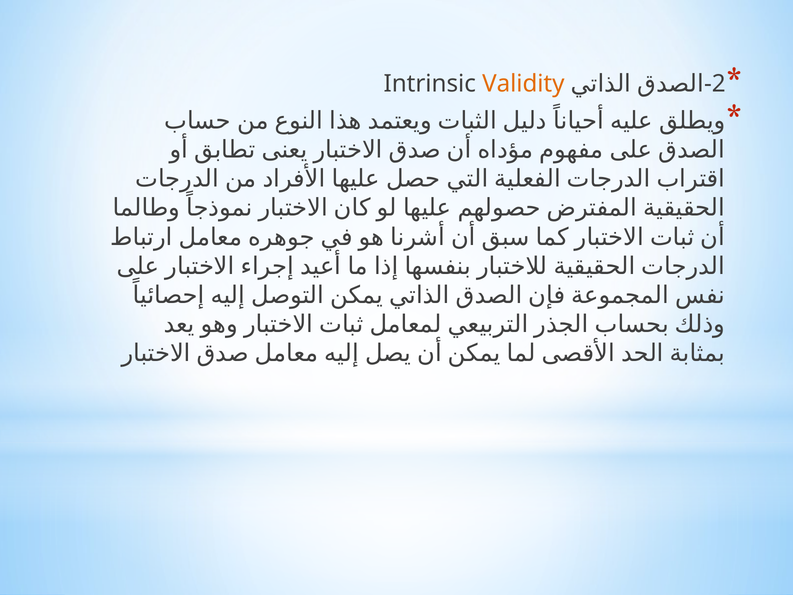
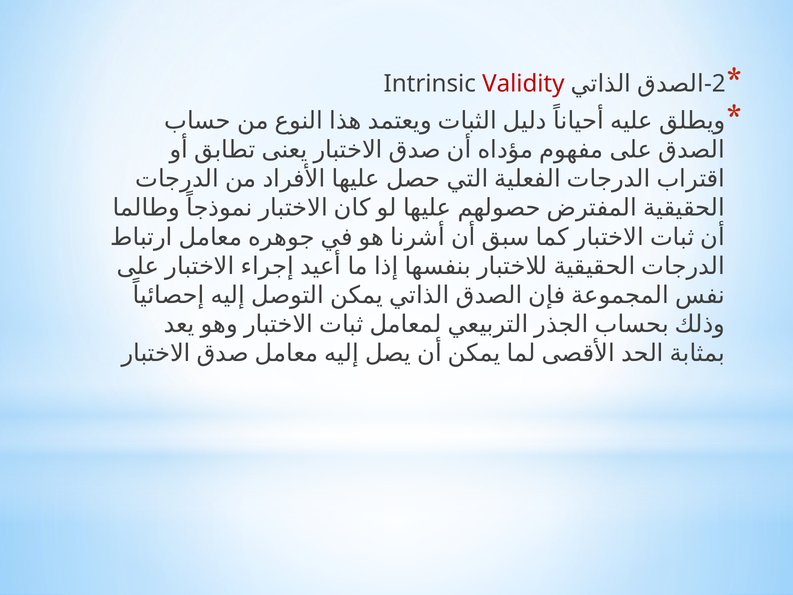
Validity colour: orange -> red
